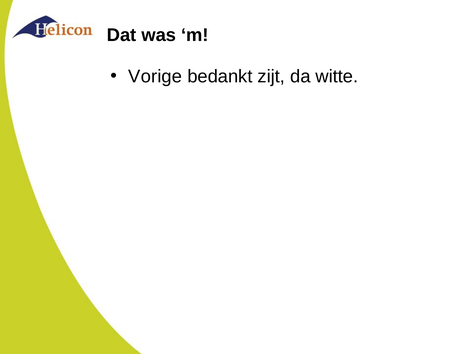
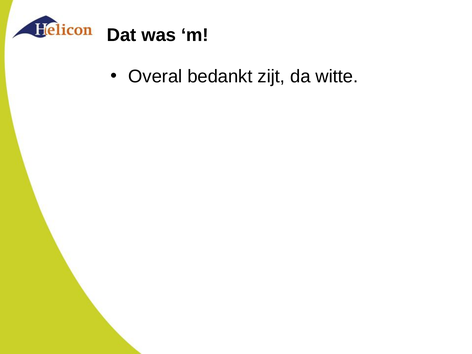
Vorige: Vorige -> Overal
